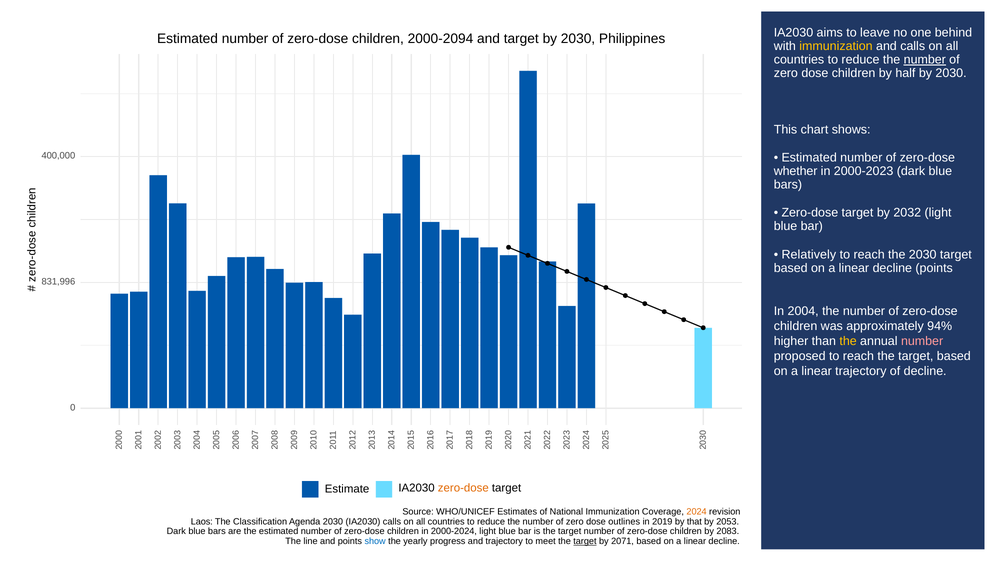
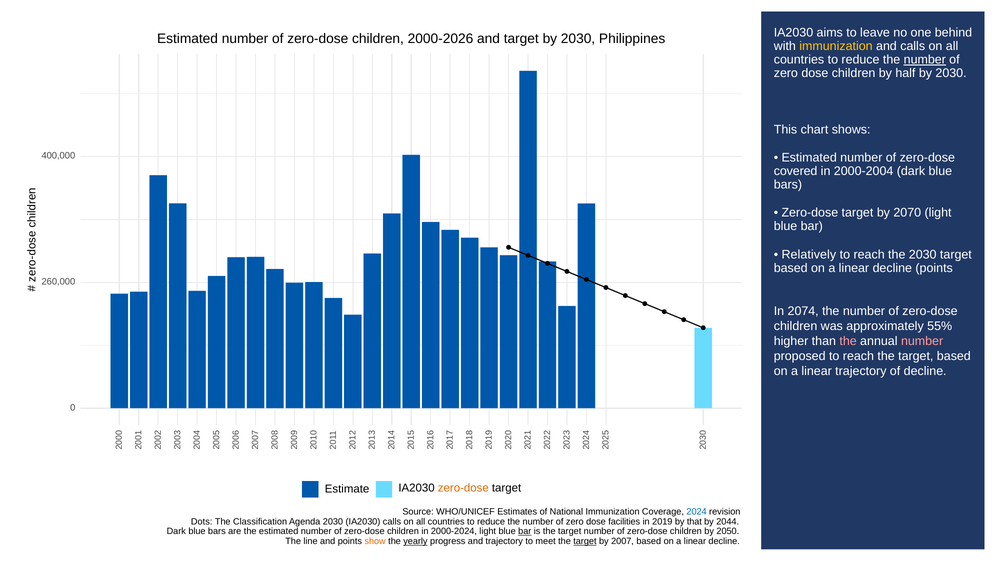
2000-2094: 2000-2094 -> 2000-2026
whether: whether -> covered
2000-2023: 2000-2023 -> 2000-2004
2032: 2032 -> 2070
831,996: 831,996 -> 260,000
2004: 2004 -> 2074
94%: 94% -> 55%
the at (848, 341) colour: yellow -> pink
2024 at (697, 512) colour: orange -> blue
Laos: Laos -> Dots
outlines: outlines -> facilities
2053: 2053 -> 2044
bar at (525, 531) underline: none -> present
2083: 2083 -> 2050
show colour: blue -> orange
yearly underline: none -> present
2071: 2071 -> 2007
